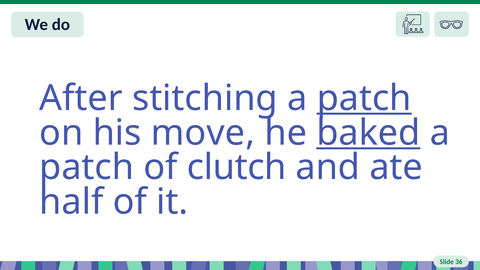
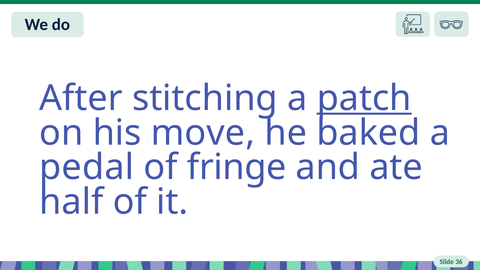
baked underline: present -> none
patch at (87, 167): patch -> pedal
clutch: clutch -> fringe
